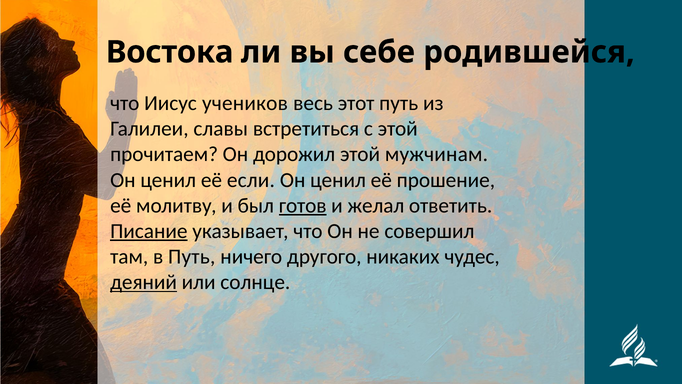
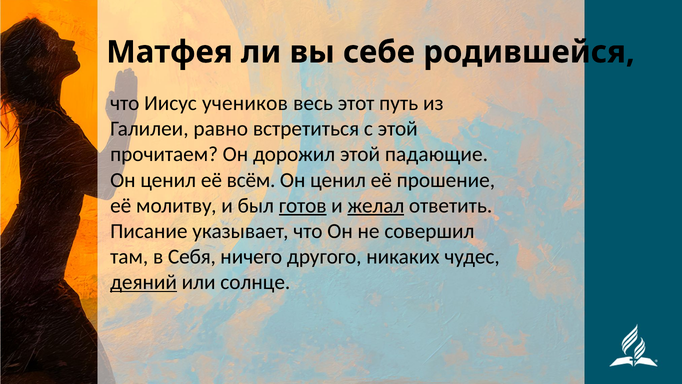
Востока: Востока -> Матфея
славы: славы -> равно
мужчинам: мужчинам -> падающие
если: если -> всём
желал underline: none -> present
Писание underline: present -> none
в Путь: Путь -> Себя
